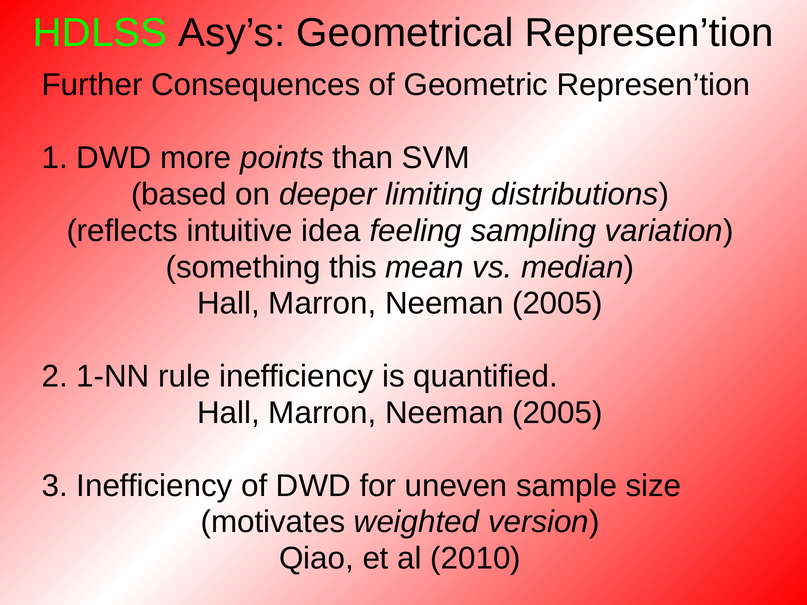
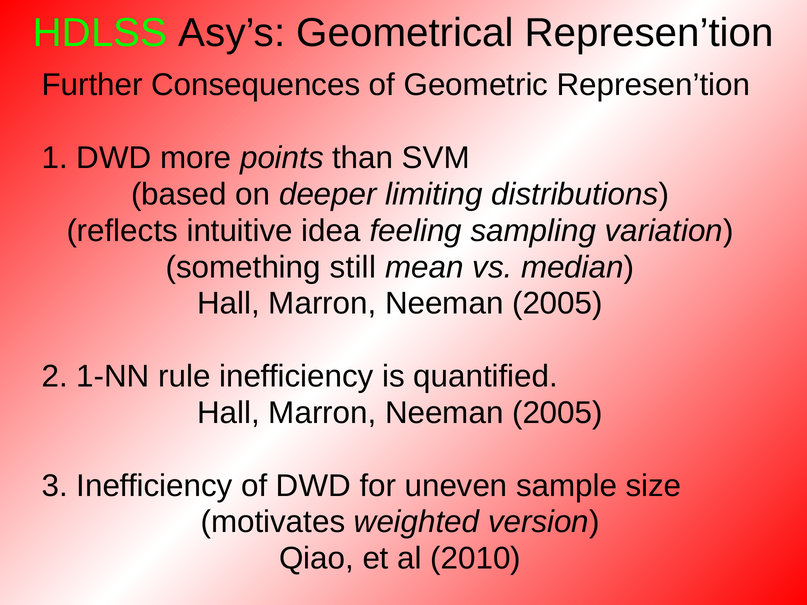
this: this -> still
